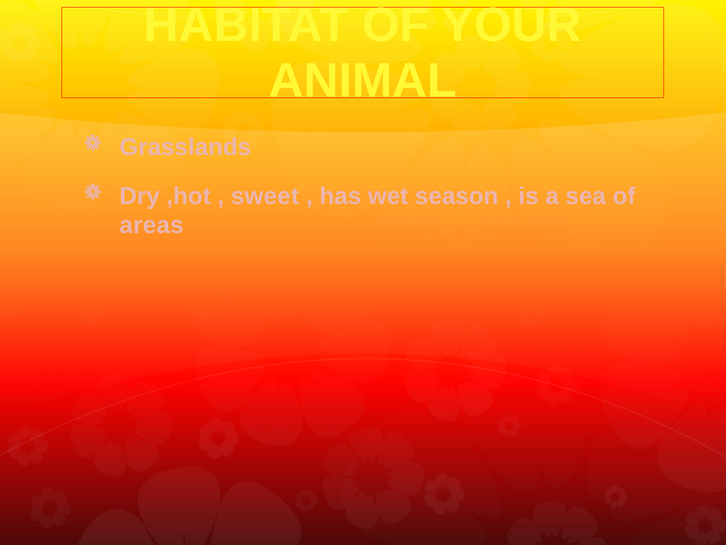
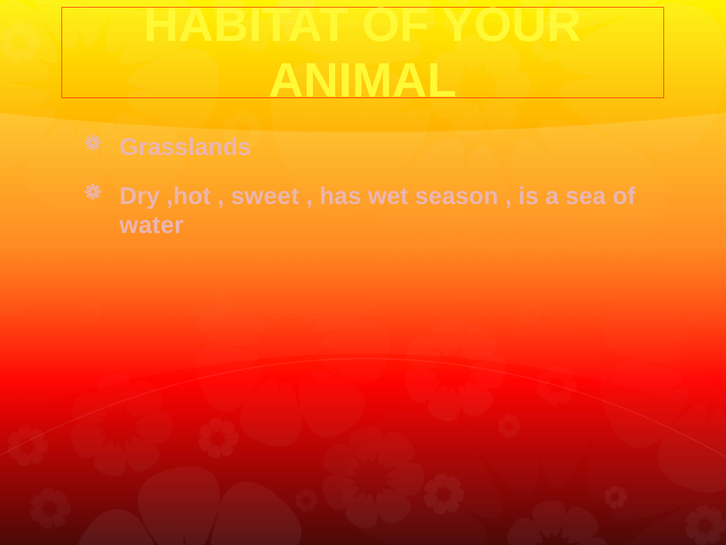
areas: areas -> water
